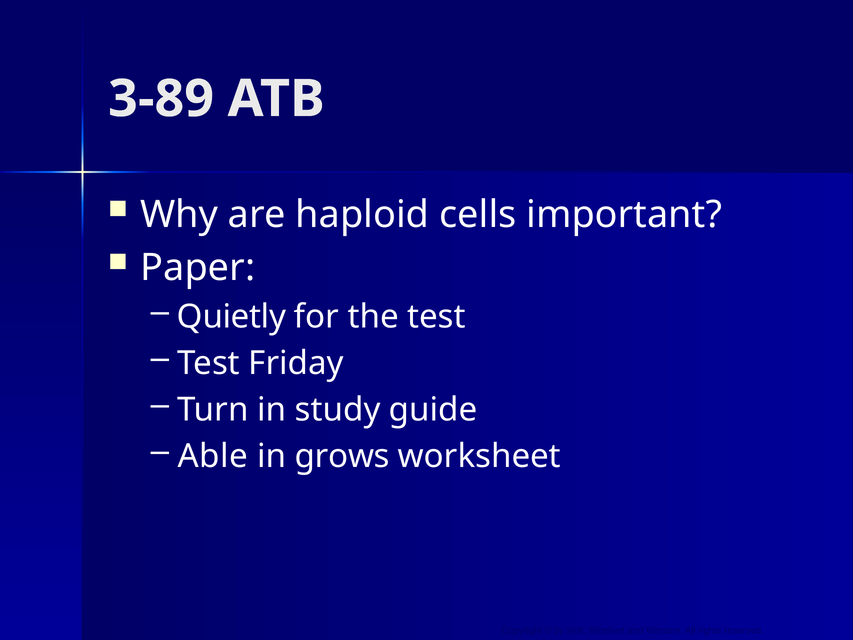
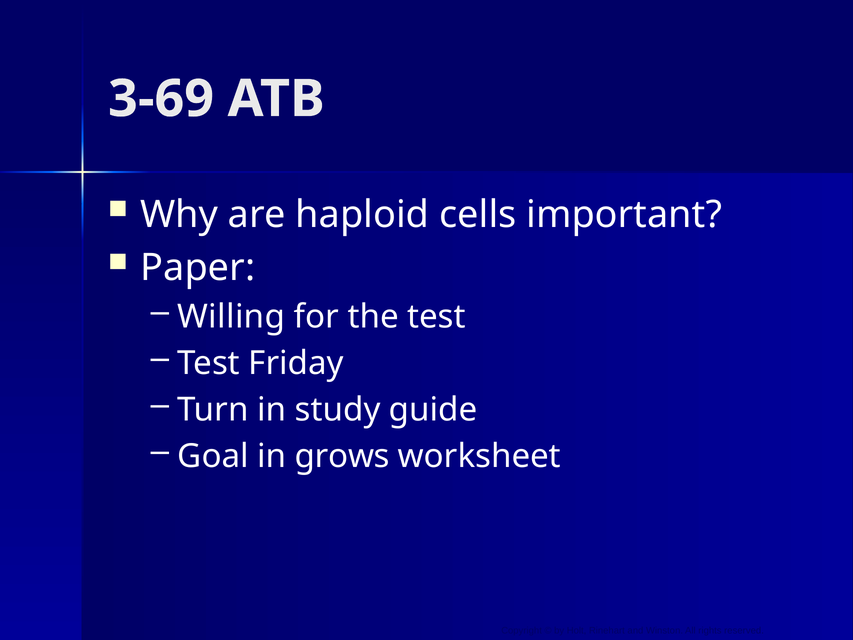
3-89: 3-89 -> 3-69
Quietly: Quietly -> Willing
Able: Able -> Goal
